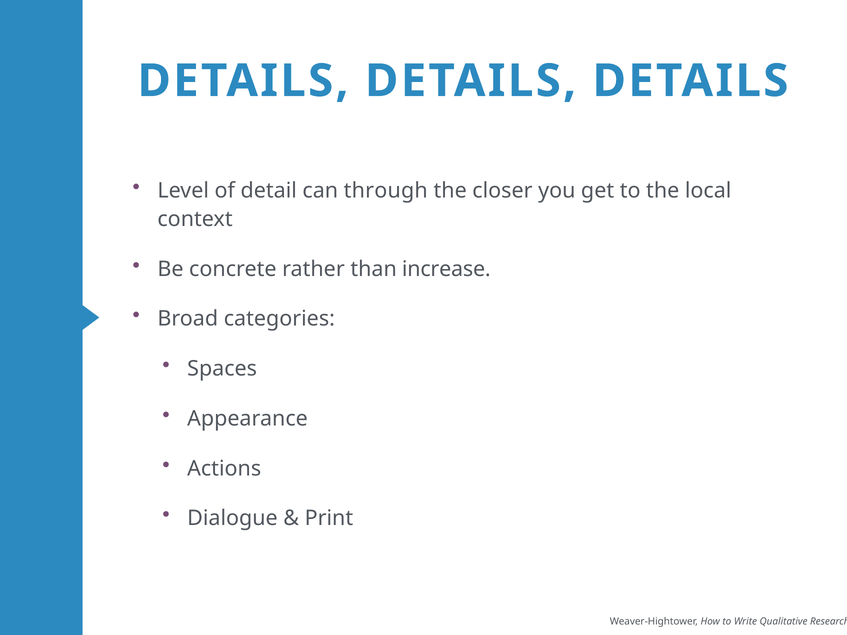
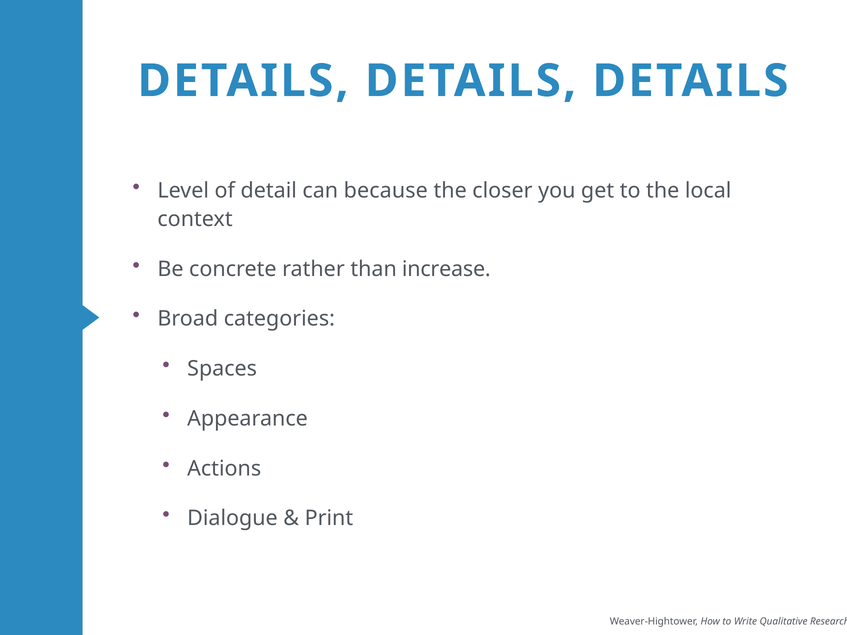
through: through -> because
